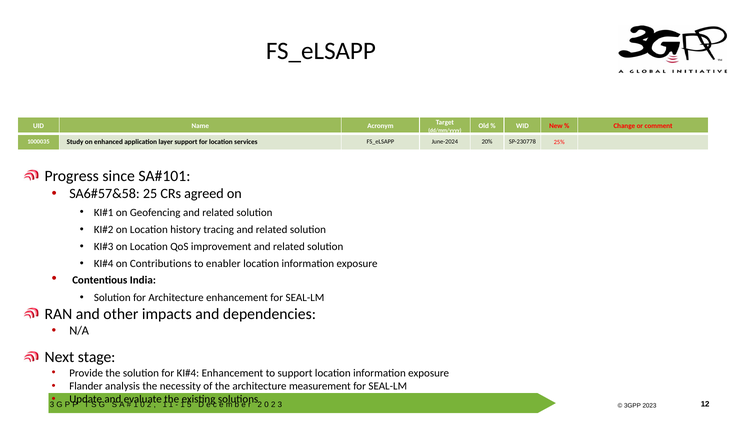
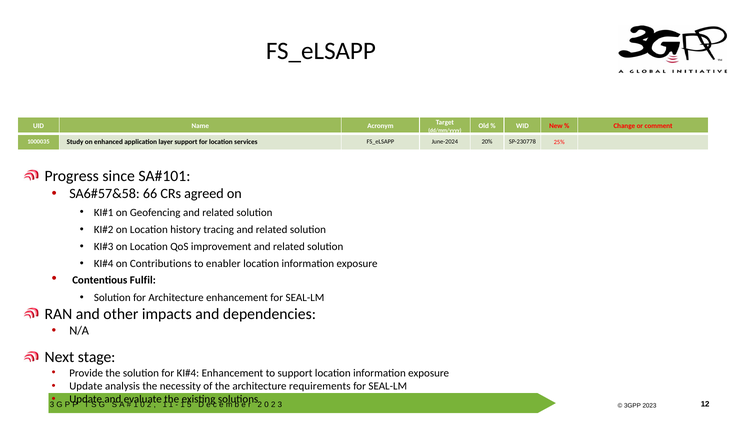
25: 25 -> 66
India: India -> Fulfil
Flander at (86, 386): Flander -> Update
measurement: measurement -> requirements
